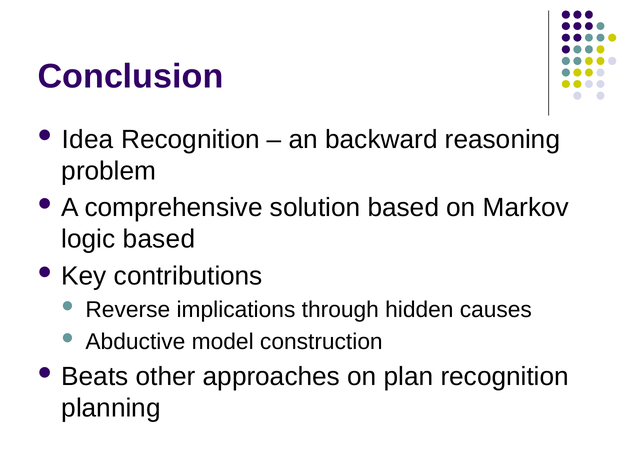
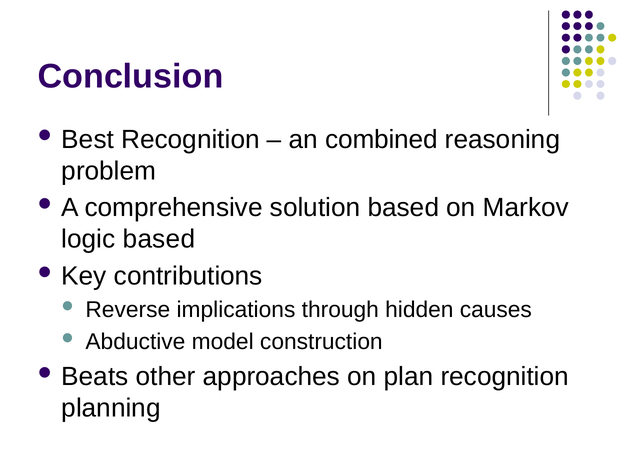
Idea: Idea -> Best
backward: backward -> combined
